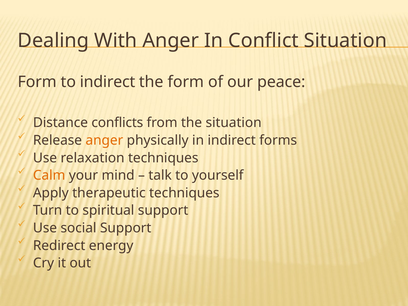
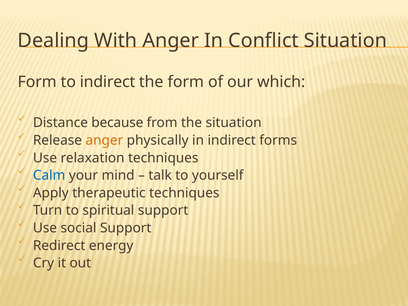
peace: peace -> which
conflicts: conflicts -> because
Calm colour: orange -> blue
